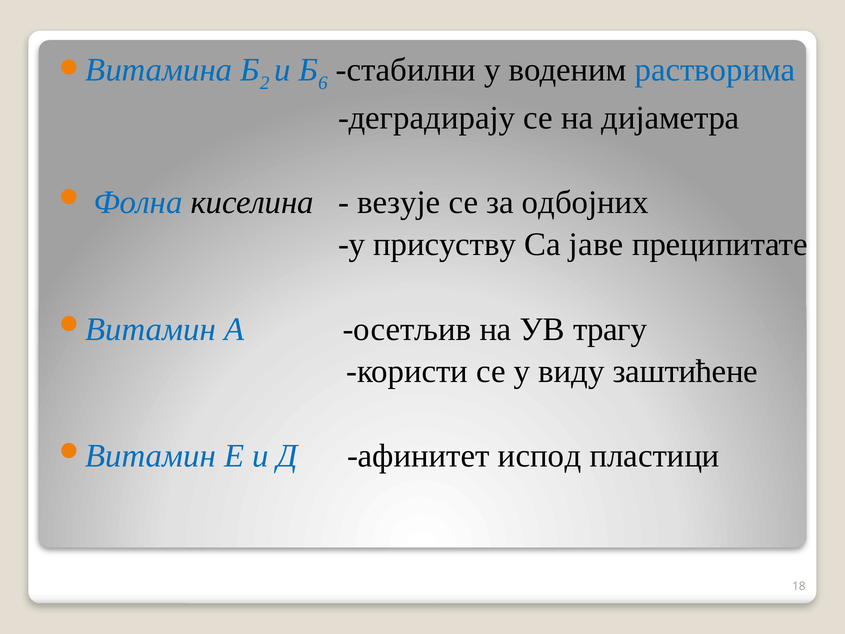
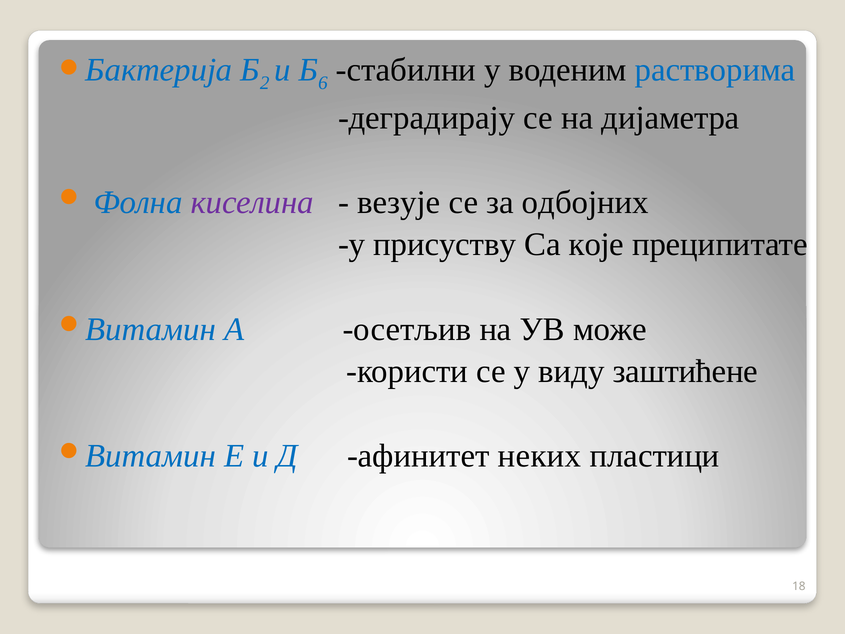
Витамина: Витамина -> Бактерија
киселина colour: black -> purple
јаве: јаве -> које
трагу: трагу -> може
испод: испод -> неких
